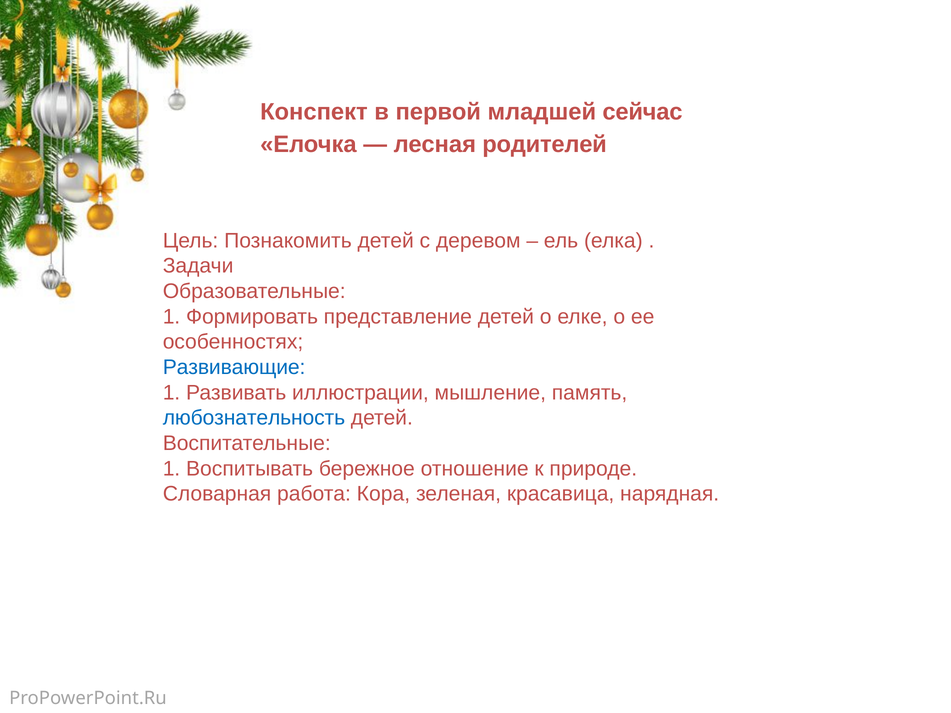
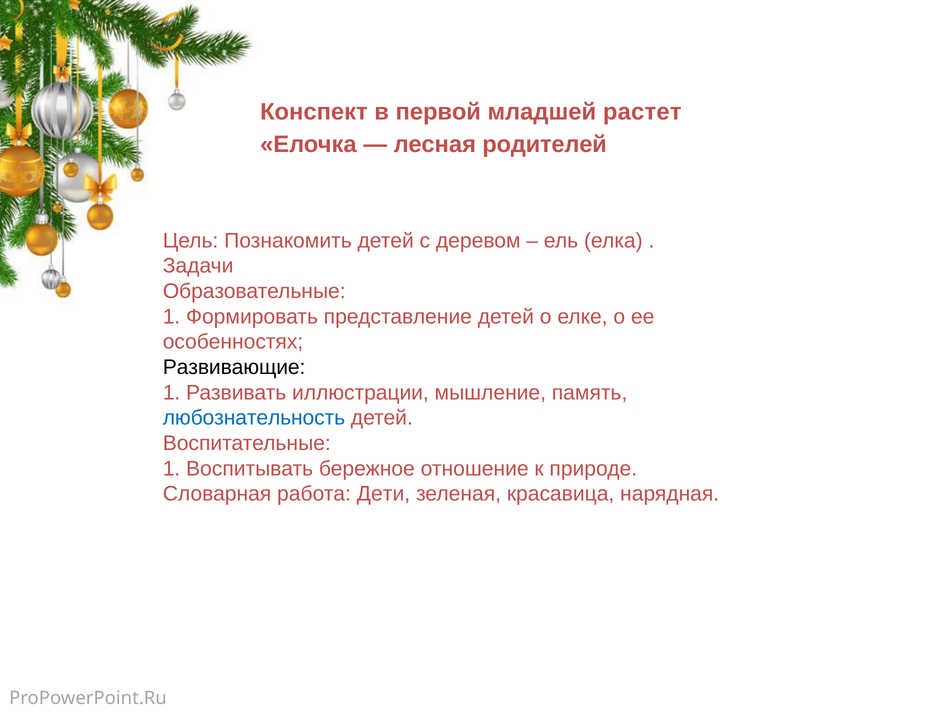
сейчас: сейчас -> растет
Развивающие colour: blue -> black
Кора: Кора -> Дети
